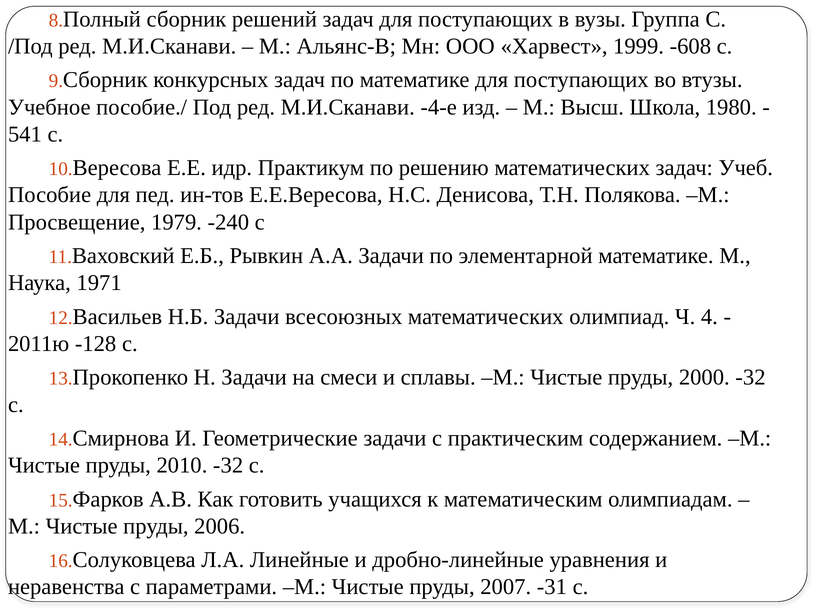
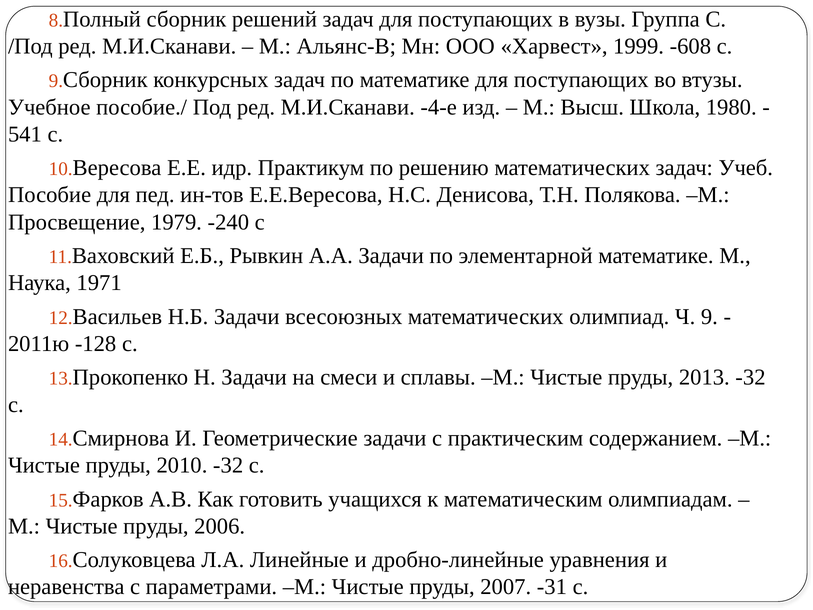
Ч 4: 4 -> 9
2000: 2000 -> 2013
